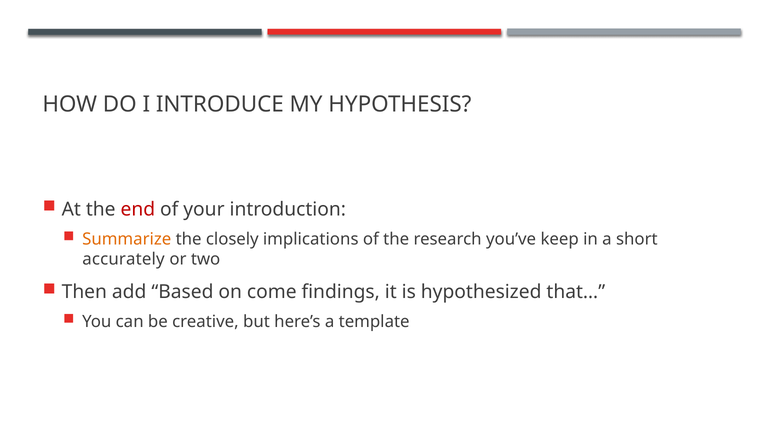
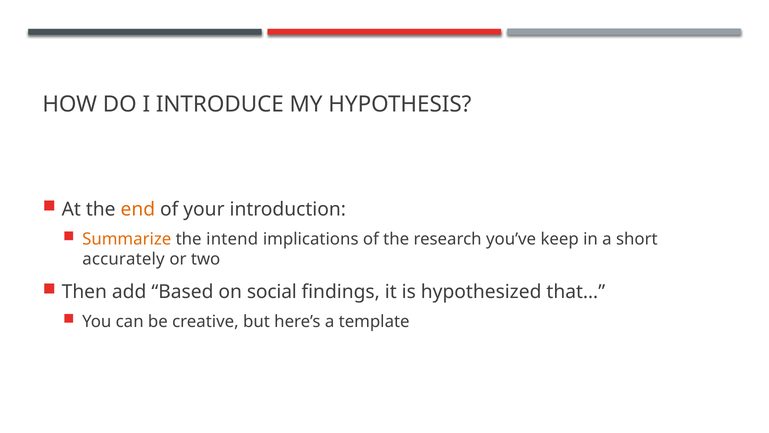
end colour: red -> orange
closely: closely -> intend
come: come -> social
